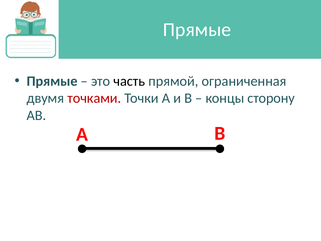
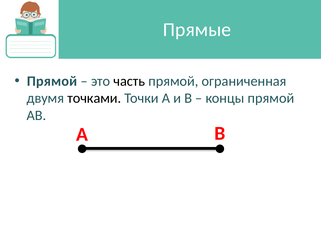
Прямые at (52, 81): Прямые -> Прямой
точками colour: red -> black
концы сторону: сторону -> прямой
